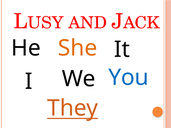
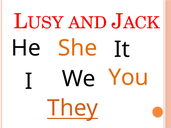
You colour: blue -> orange
